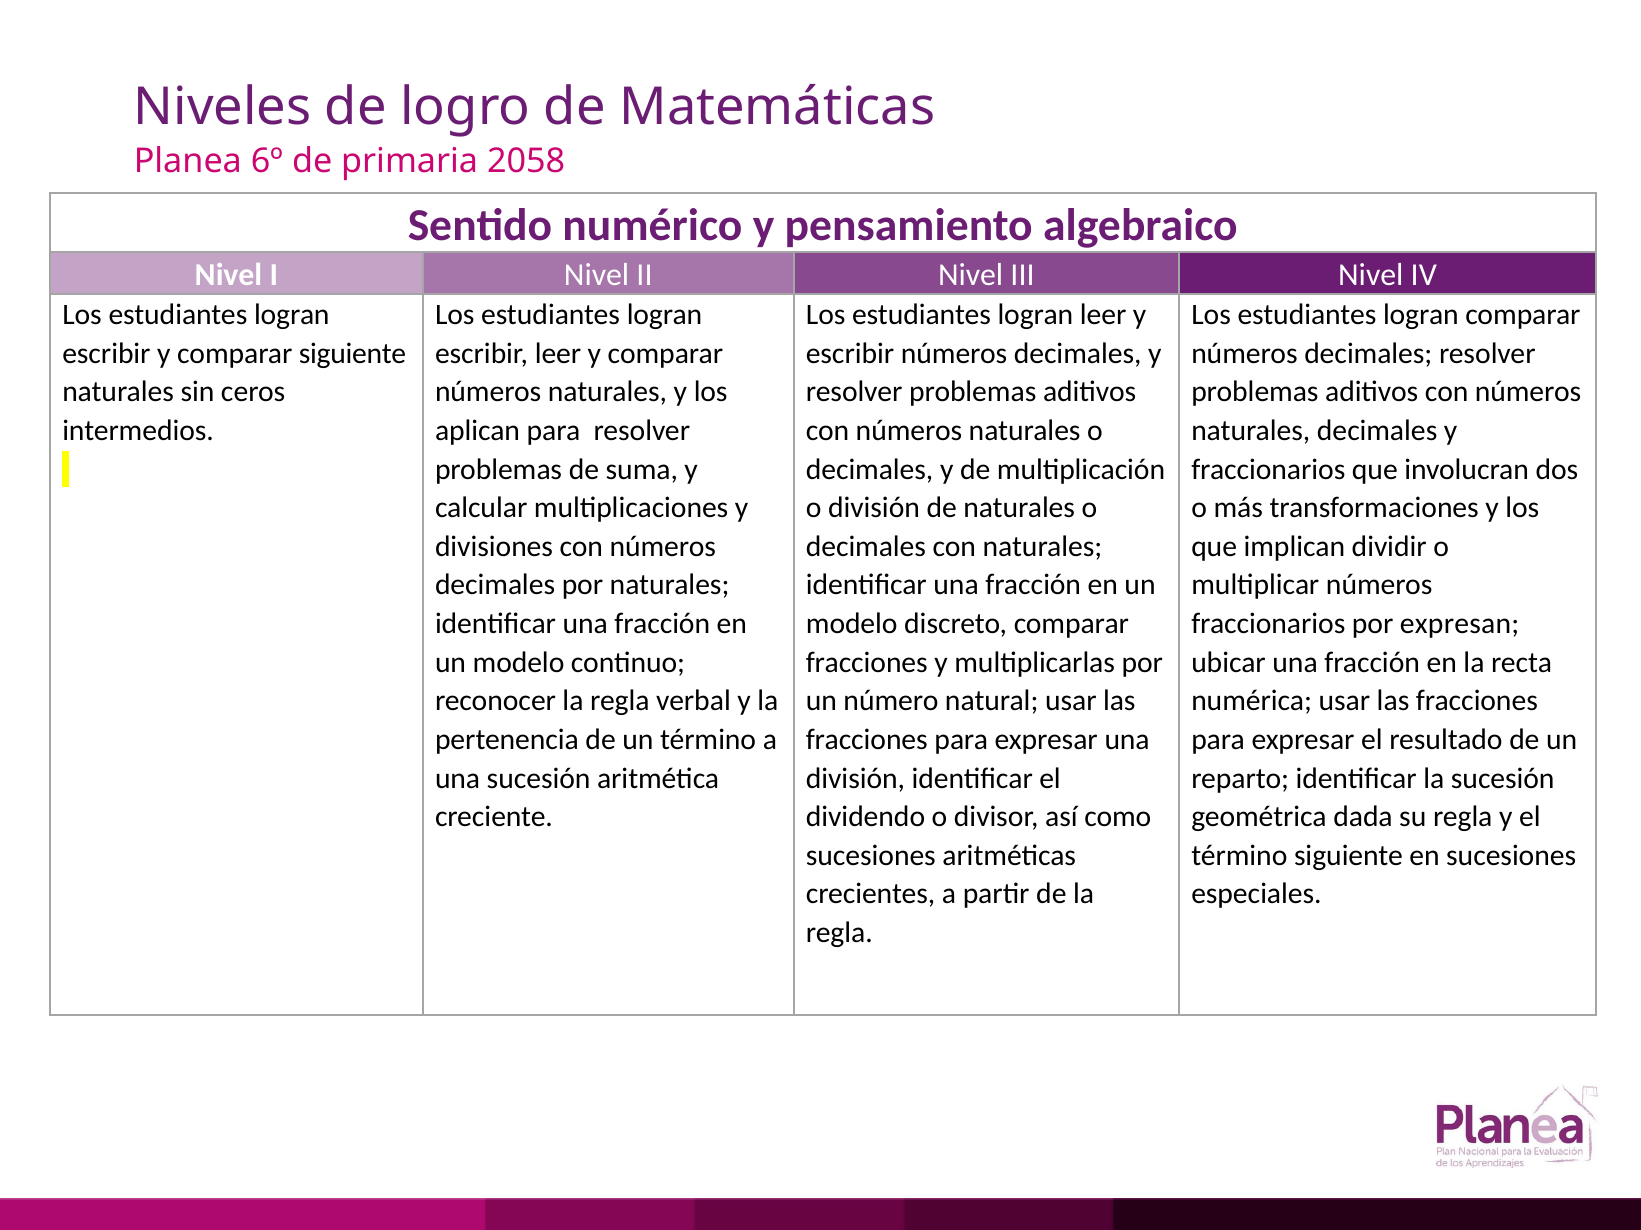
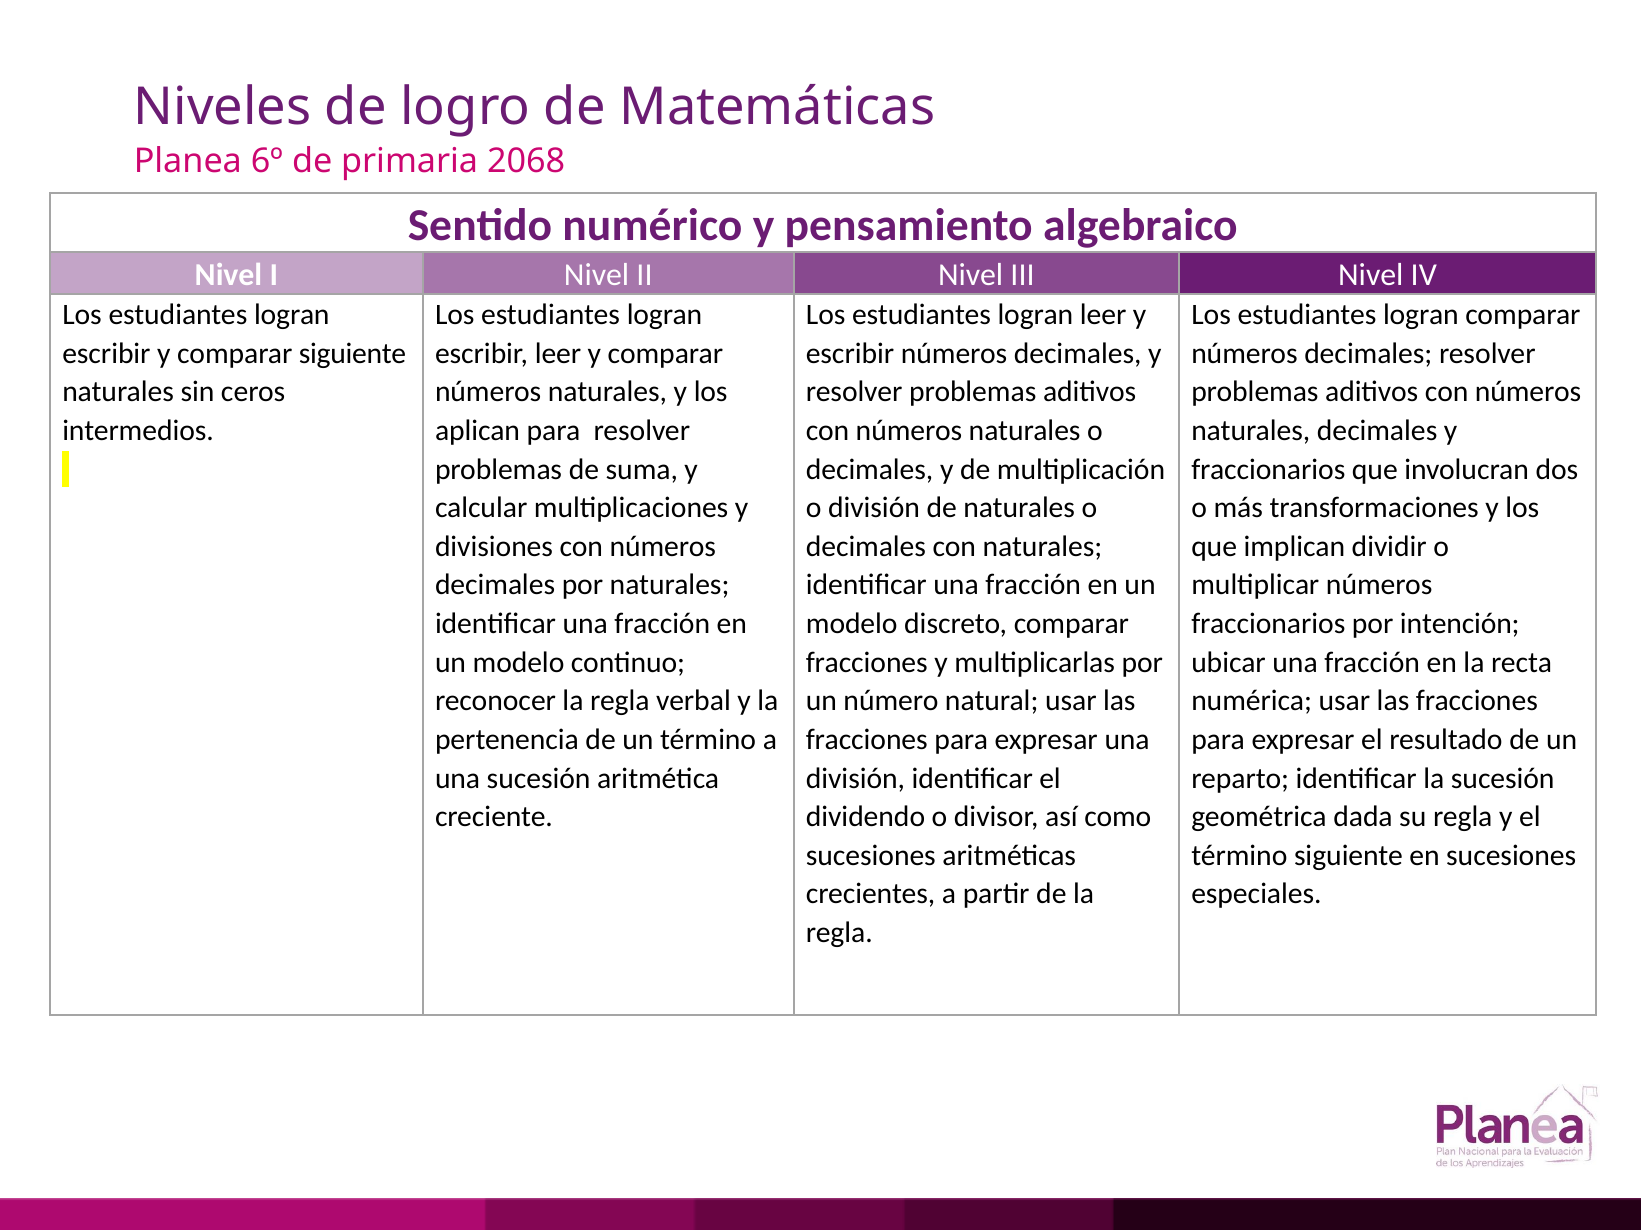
2058: 2058 -> 2068
expresan: expresan -> intención
